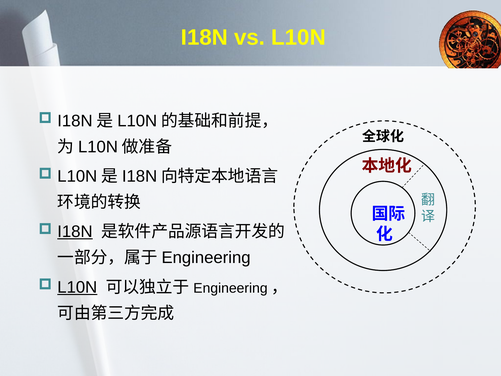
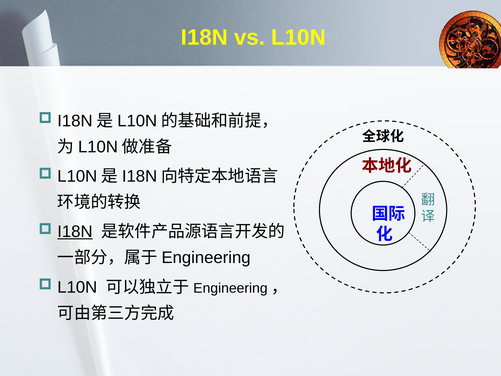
L10N at (77, 287) underline: present -> none
